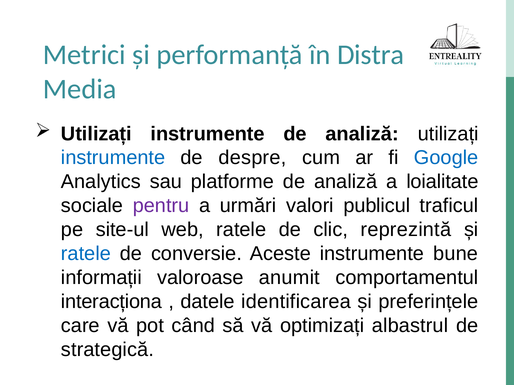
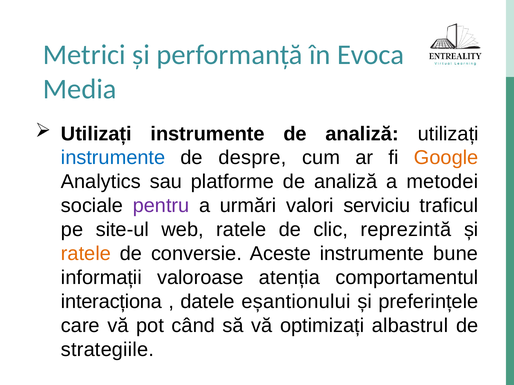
Distra: Distra -> Evoca
Google colour: blue -> orange
loialitate: loialitate -> metodei
publicul: publicul -> serviciu
ratele at (86, 254) colour: blue -> orange
anumit: anumit -> atenția
identificarea: identificarea -> eșantionului
strategică: strategică -> strategiile
